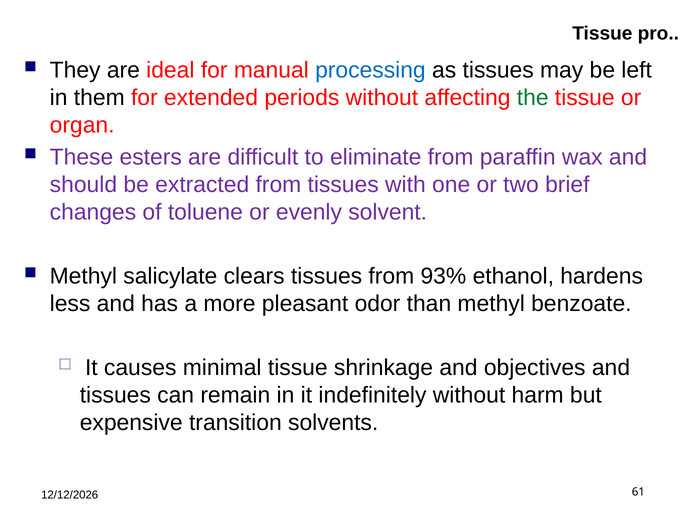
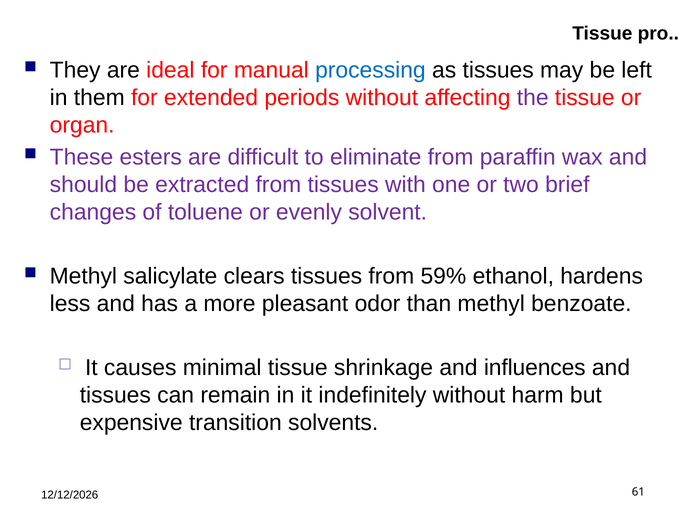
the colour: green -> purple
93%: 93% -> 59%
objectives: objectives -> influences
